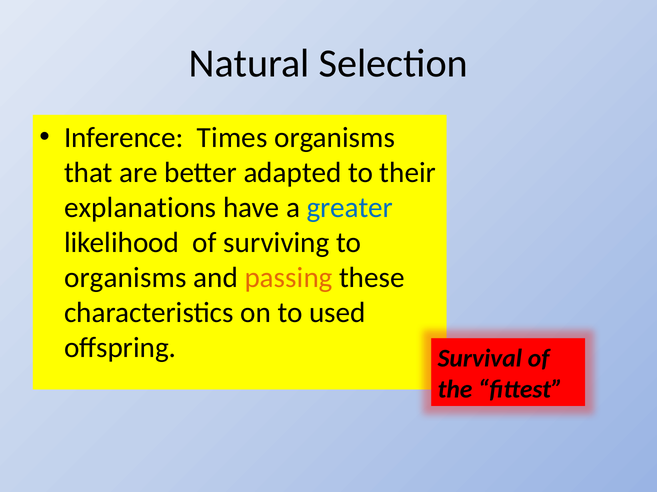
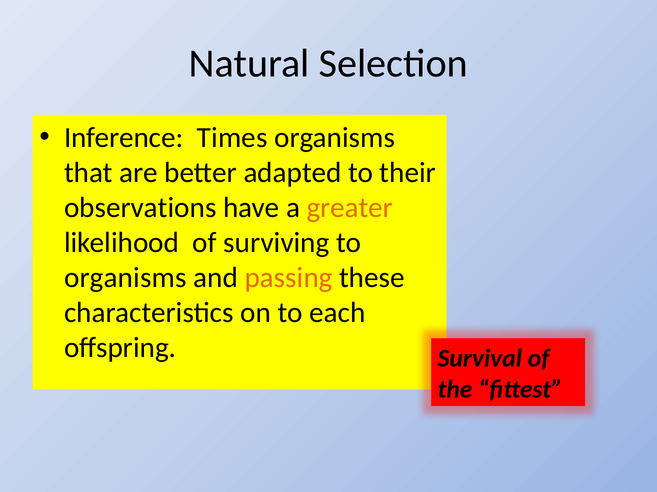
explanations: explanations -> observations
greater colour: blue -> orange
used: used -> each
